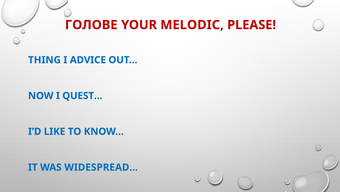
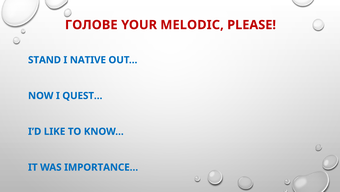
THING: THING -> STAND
ADVICE: ADVICE -> NATIVE
WIDESPREAD…: WIDESPREAD… -> IMPORTANCE…
